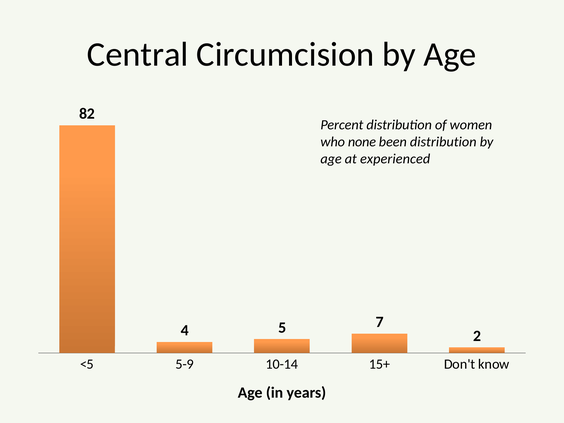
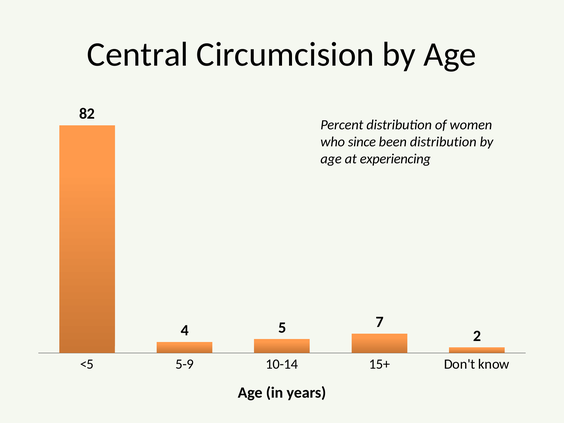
none: none -> since
experienced: experienced -> experiencing
